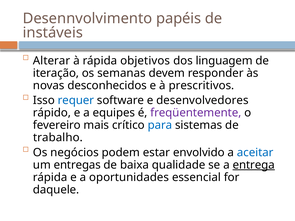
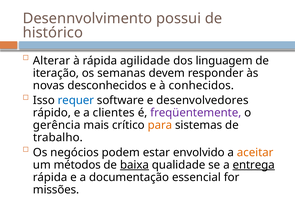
papéis: papéis -> possui
instáveis: instáveis -> histórico
objetivos: objetivos -> agilidade
prescritivos: prescritivos -> conhecidos
equipes: equipes -> clientes
fevereiro: fevereiro -> gerência
para colour: blue -> orange
aceitar colour: blue -> orange
entregas: entregas -> métodos
baixa underline: none -> present
oportunidades: oportunidades -> documentação
daquele: daquele -> missões
